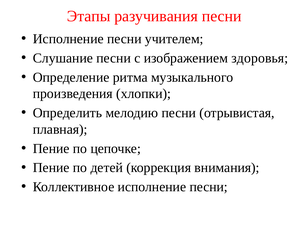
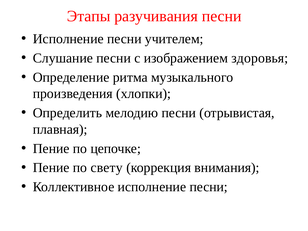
детей: детей -> свету
